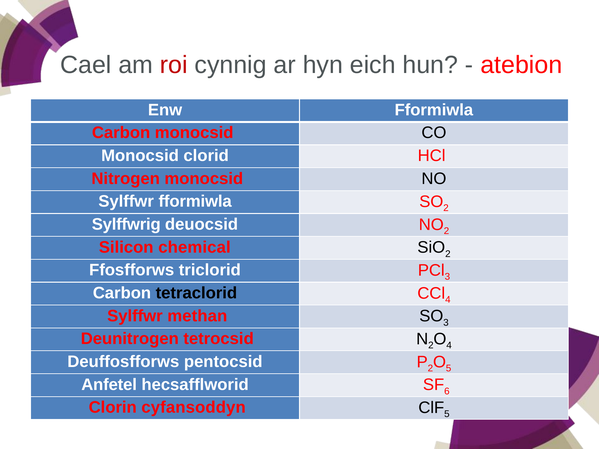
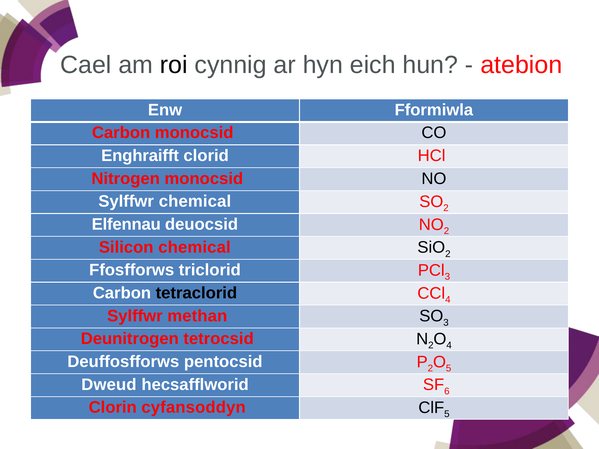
roi colour: red -> black
Monocsid at (140, 156): Monocsid -> Enghraifft
Sylffwr fformiwla: fformiwla -> chemical
Sylffwrig: Sylffwrig -> Elfennau
Anfetel: Anfetel -> Dweud
